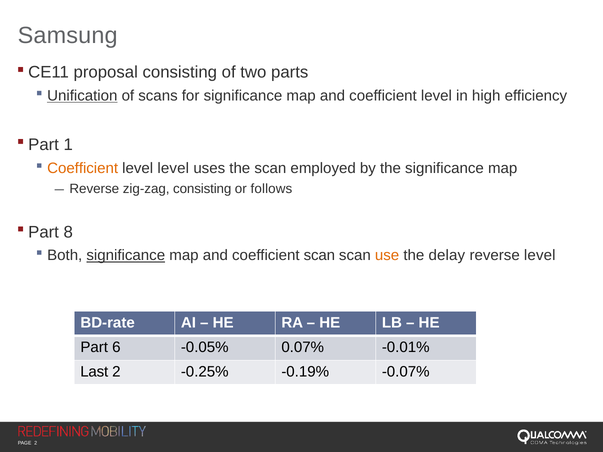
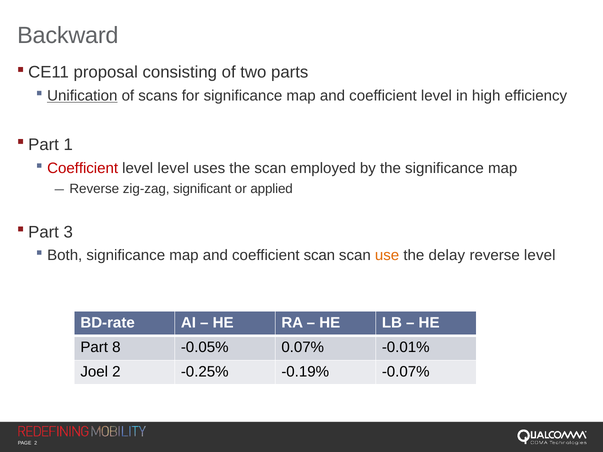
Samsung: Samsung -> Backward
Coefficient at (83, 168) colour: orange -> red
zig-zag consisting: consisting -> significant
follows: follows -> applied
8: 8 -> 3
significance at (126, 256) underline: present -> none
6: 6 -> 8
Last: Last -> Joel
